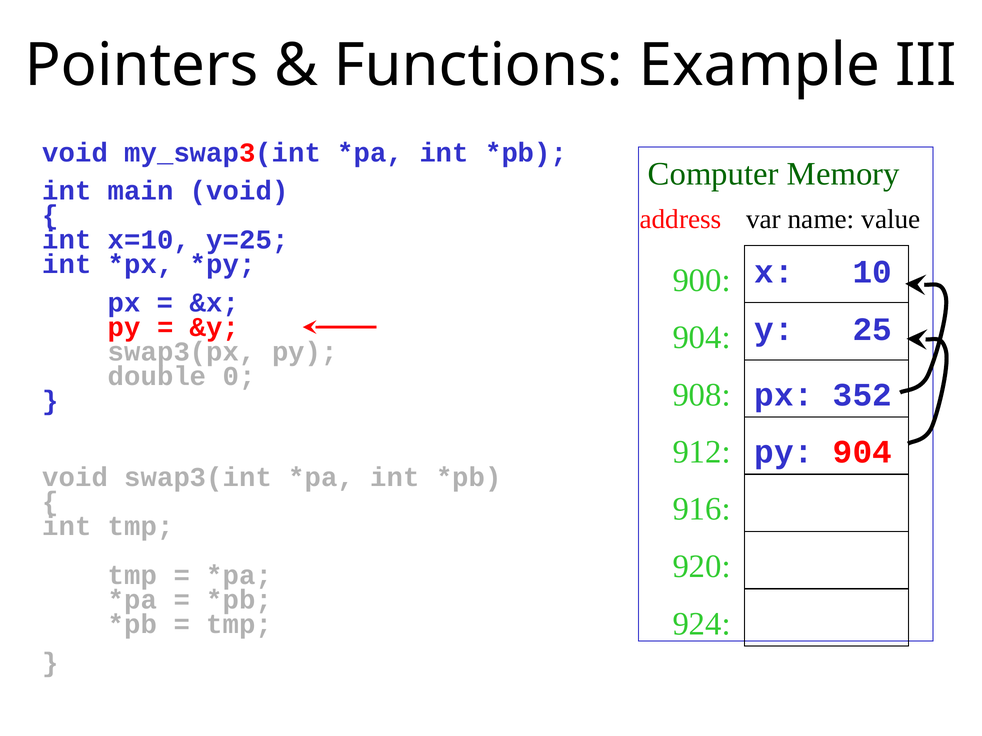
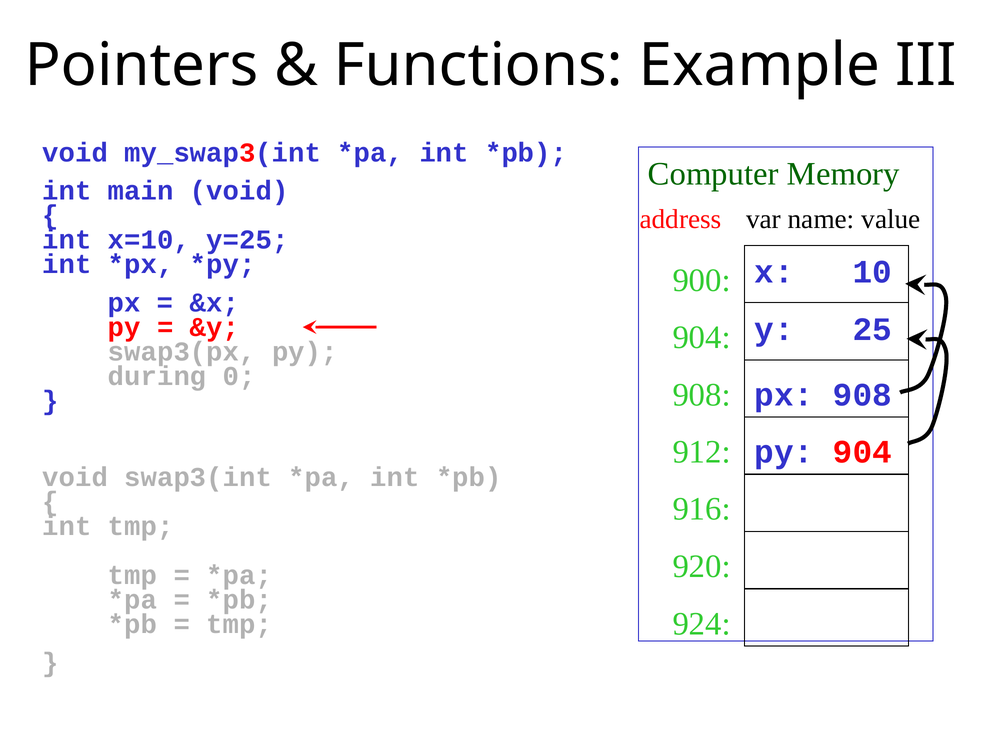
double: double -> during
px 352: 352 -> 908
